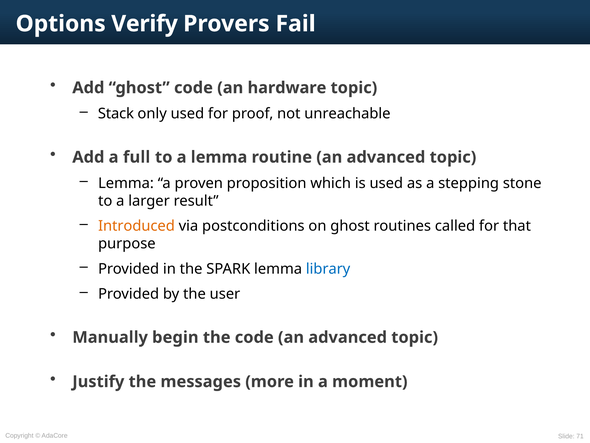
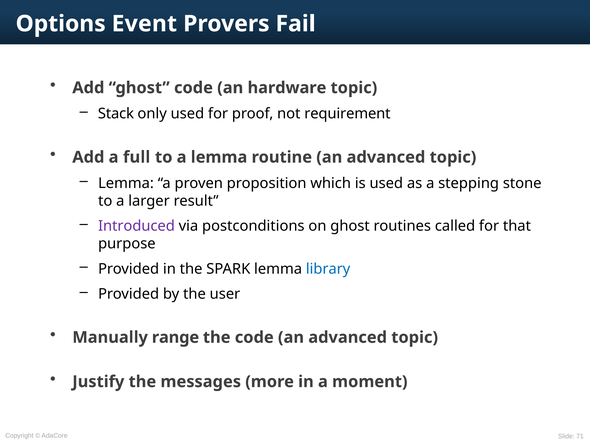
Verify: Verify -> Event
unreachable: unreachable -> requirement
Introduced colour: orange -> purple
begin: begin -> range
